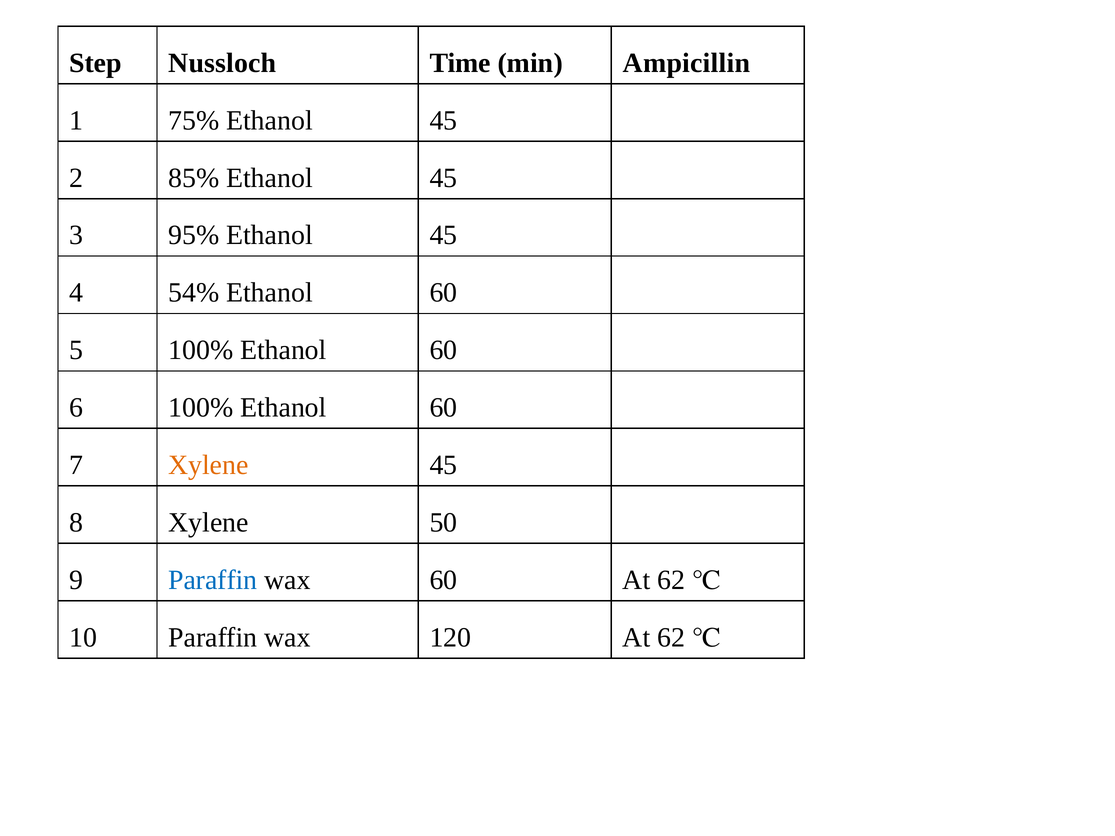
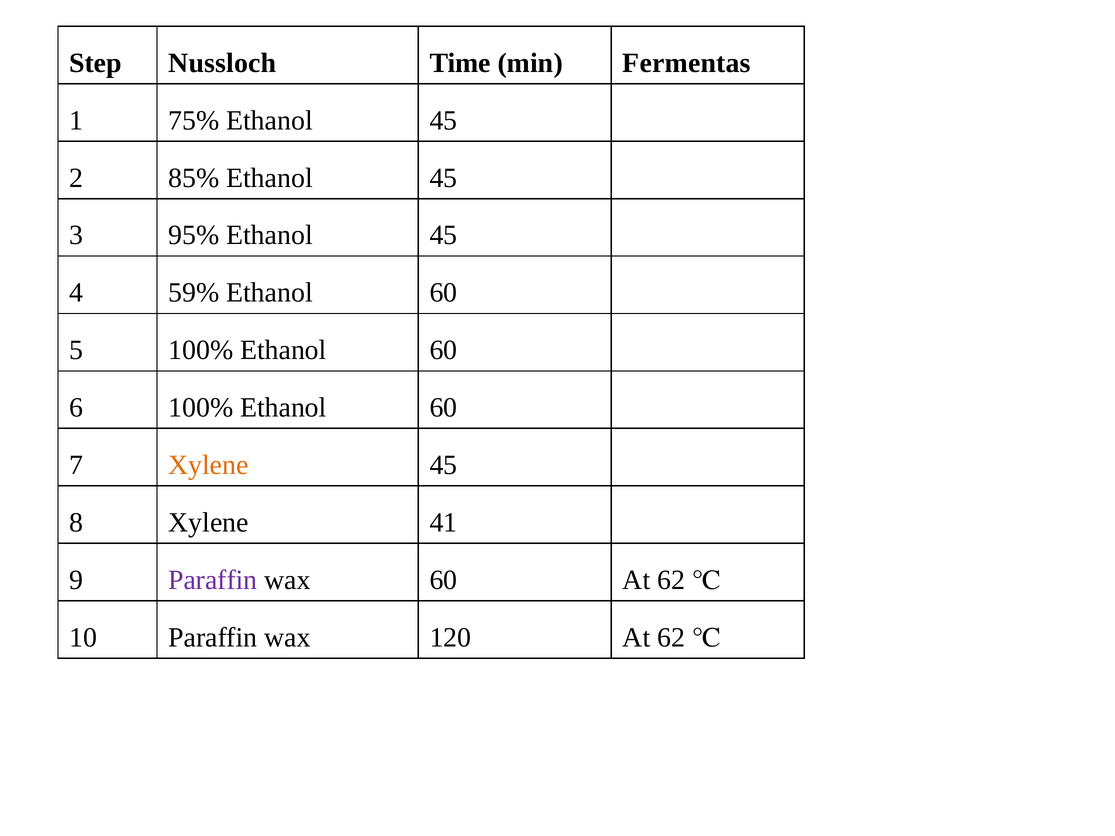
Ampicillin: Ampicillin -> Fermentas
54%: 54% -> 59%
50: 50 -> 41
Paraffin at (213, 580) colour: blue -> purple
